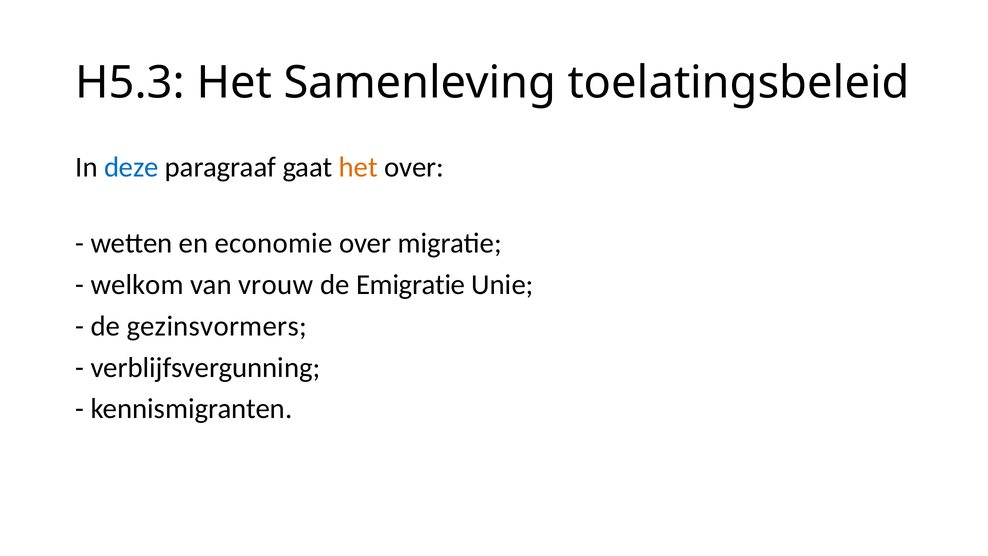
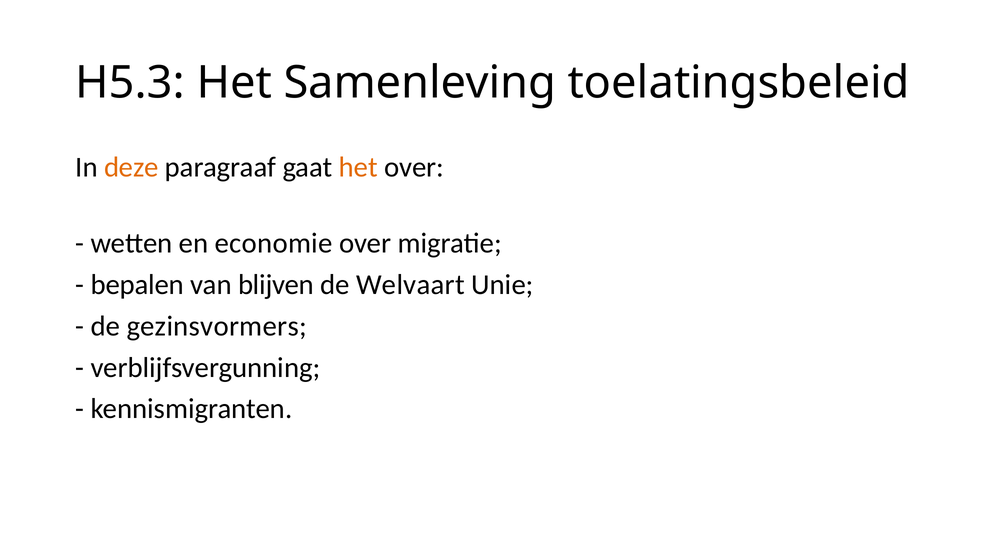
deze colour: blue -> orange
welkom: welkom -> bepalen
vrouw: vrouw -> blijven
Emigratie: Emigratie -> Welvaart
